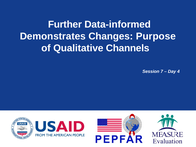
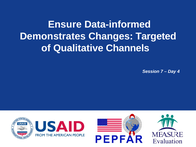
Further: Further -> Ensure
Purpose: Purpose -> Targeted
